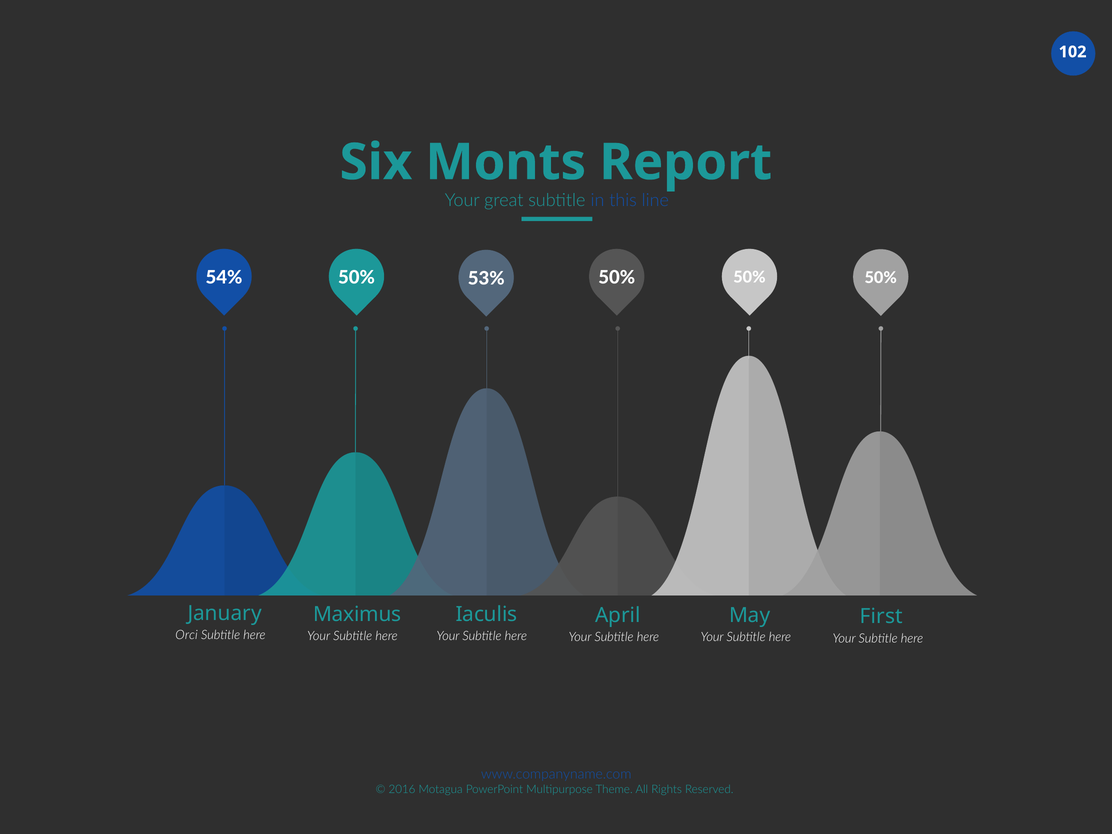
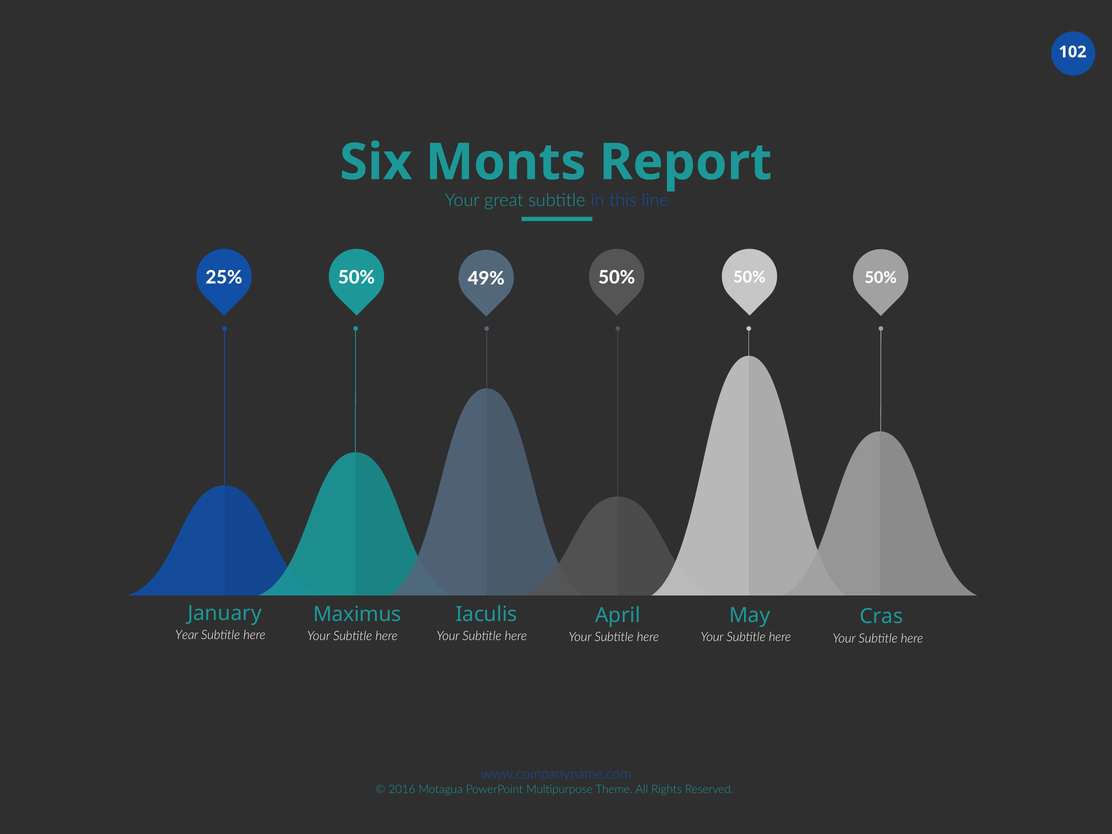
54%: 54% -> 25%
53%: 53% -> 49%
First: First -> Cras
Orci: Orci -> Year
